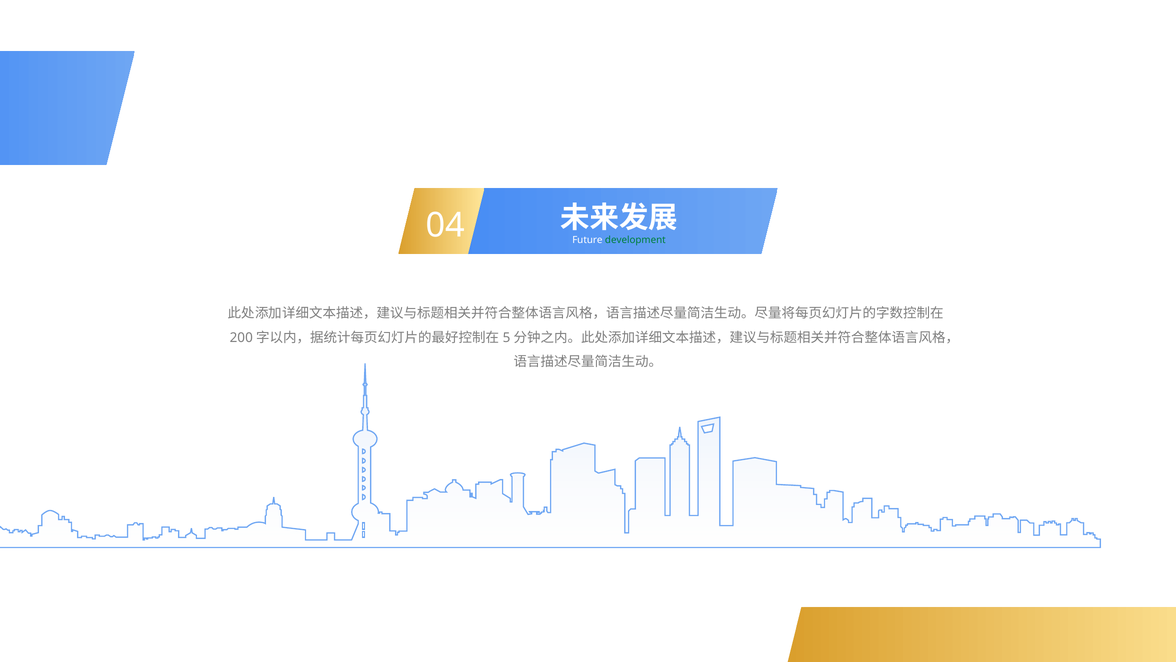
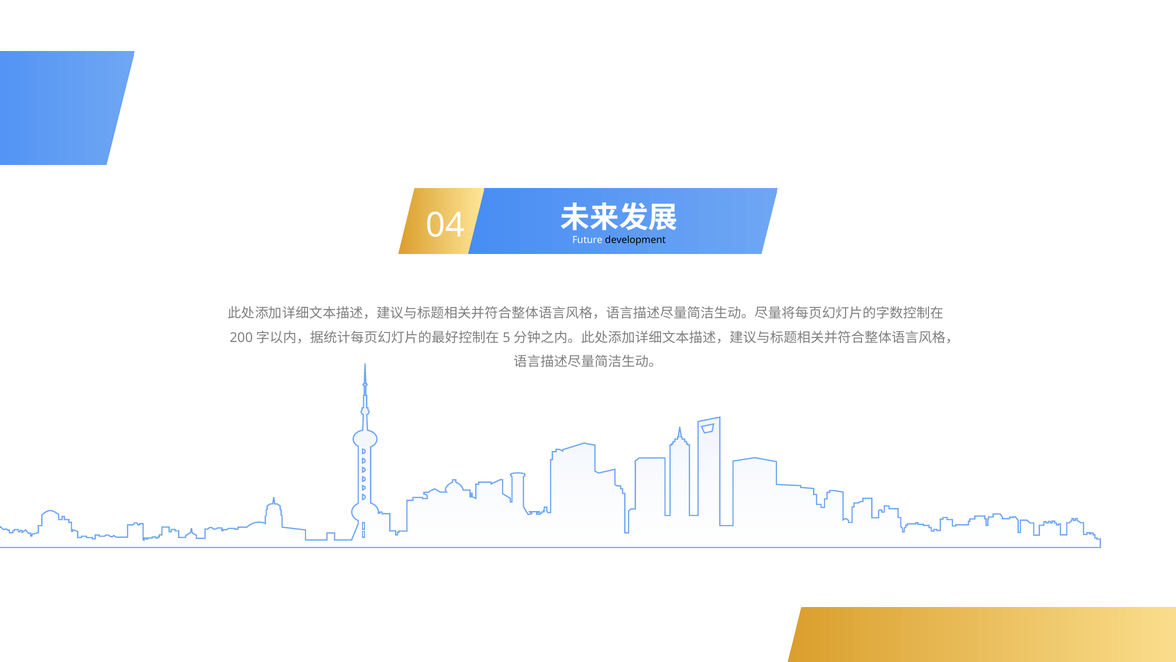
development colour: green -> black
